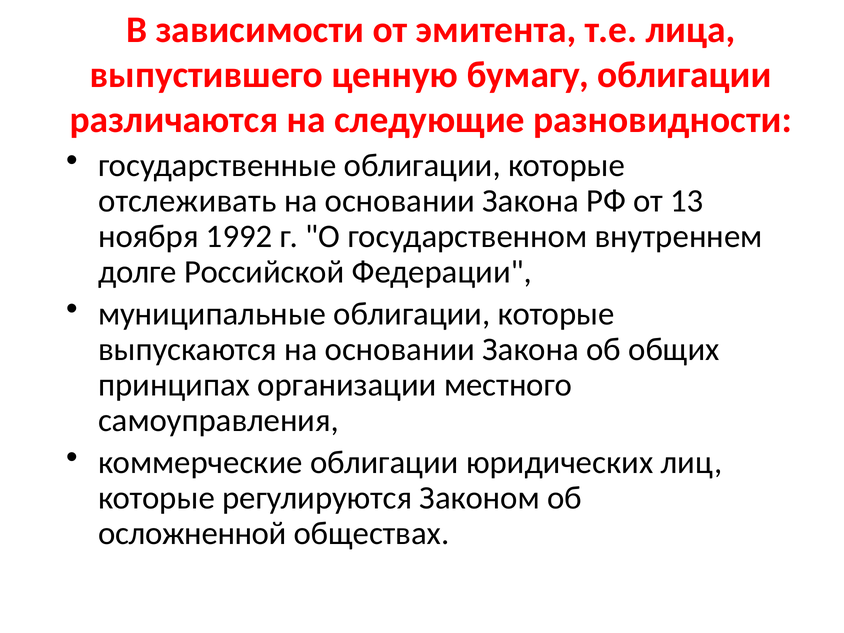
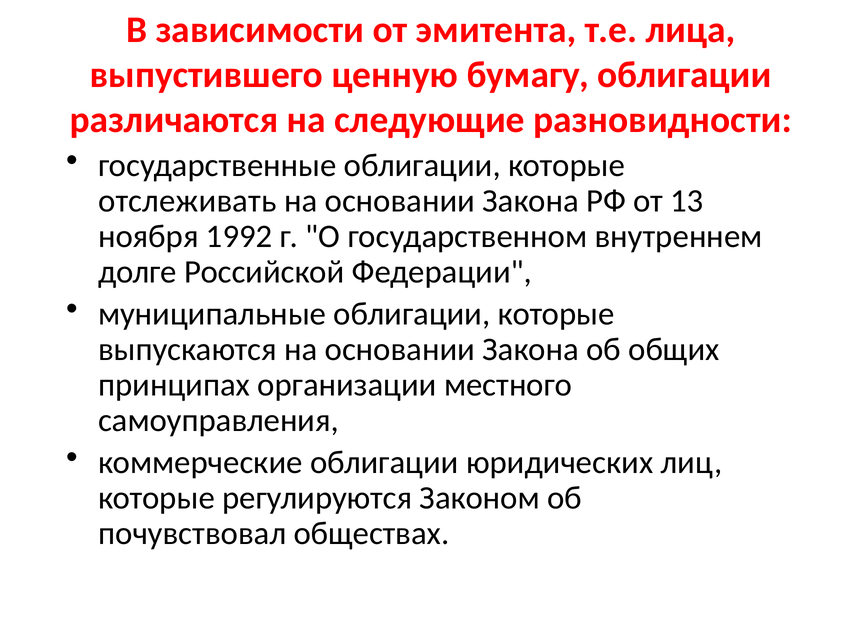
осложненной: осложненной -> почувствовал
